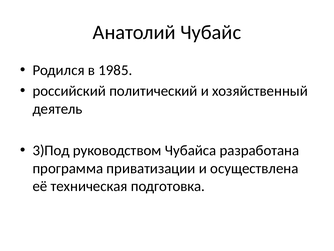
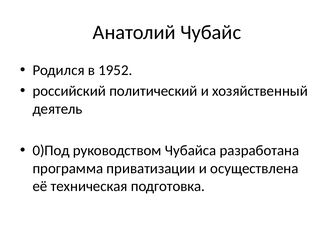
1985: 1985 -> 1952
3)Под: 3)Под -> 0)Под
